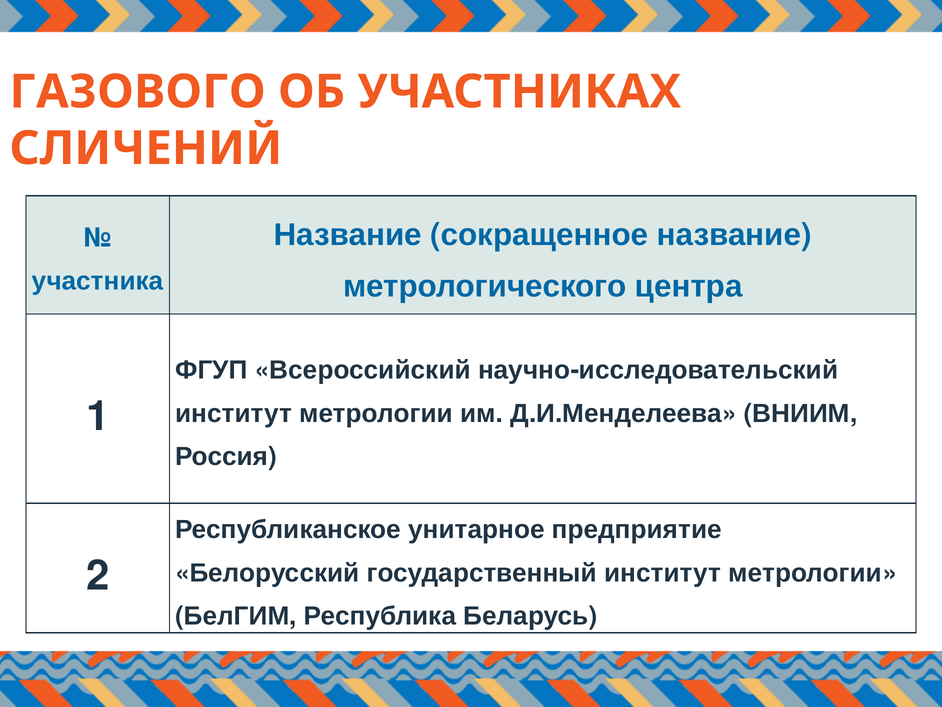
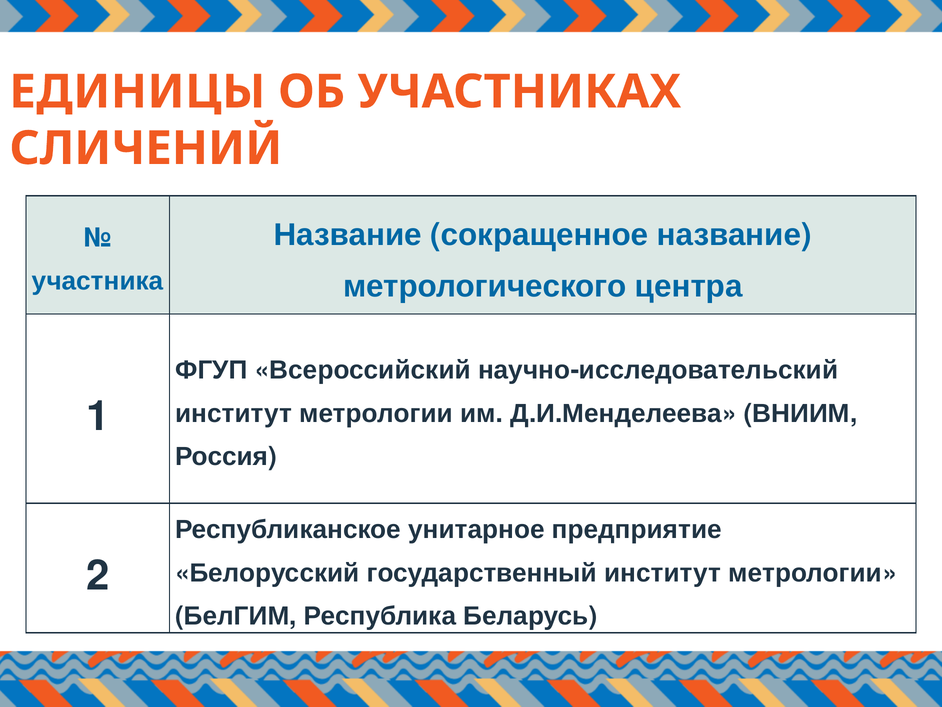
ГАЗОВОГО: ГАЗОВОГО -> ЕДИНИЦЫ
